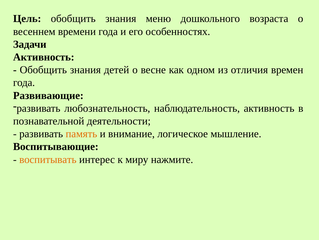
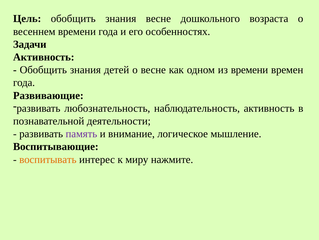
знания меню: меню -> весне
из отличия: отличия -> времени
память colour: orange -> purple
